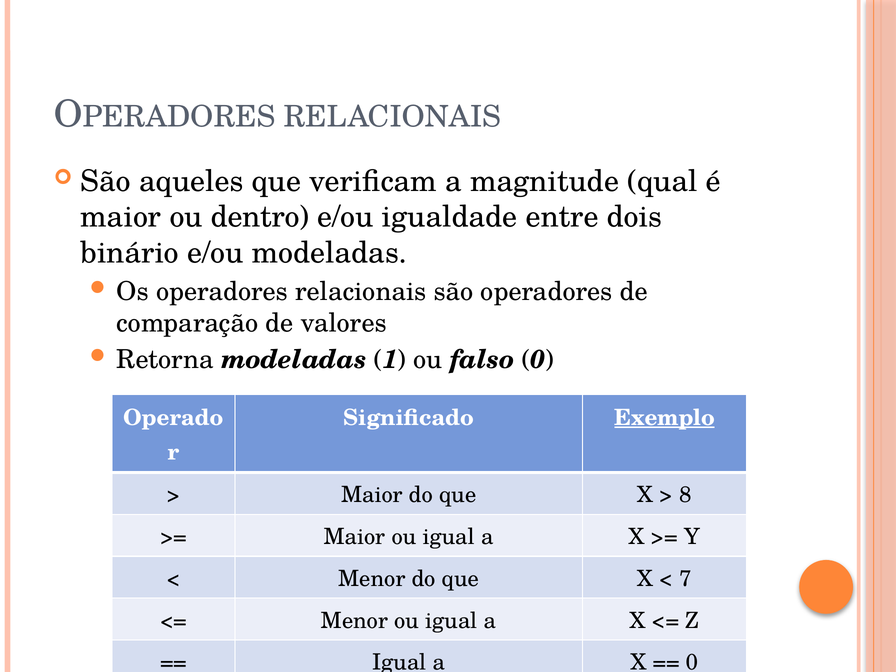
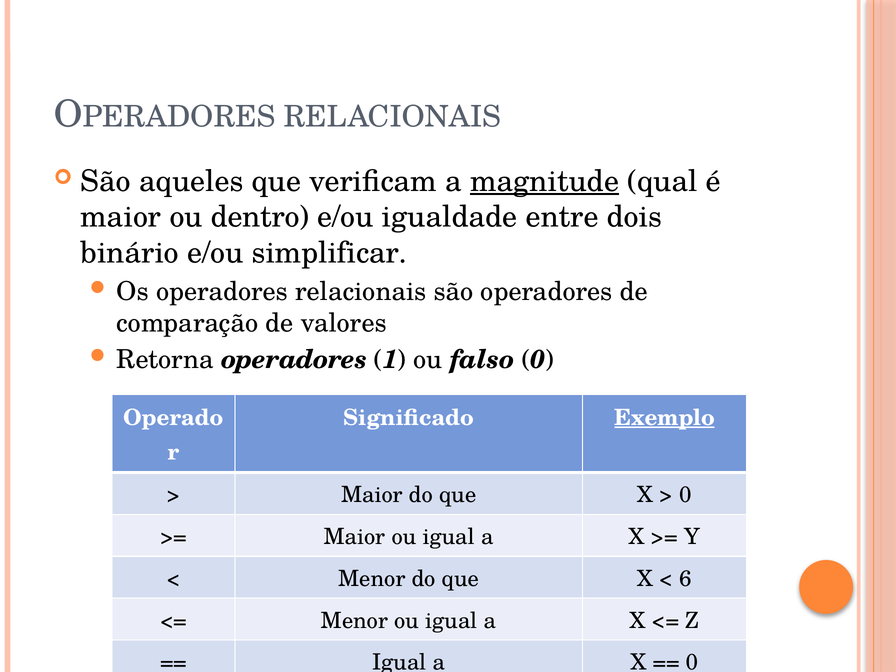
magnitude underline: none -> present
e/ou modeladas: modeladas -> simplificar
Retorna modeladas: modeladas -> operadores
8 at (685, 495): 8 -> 0
7: 7 -> 6
